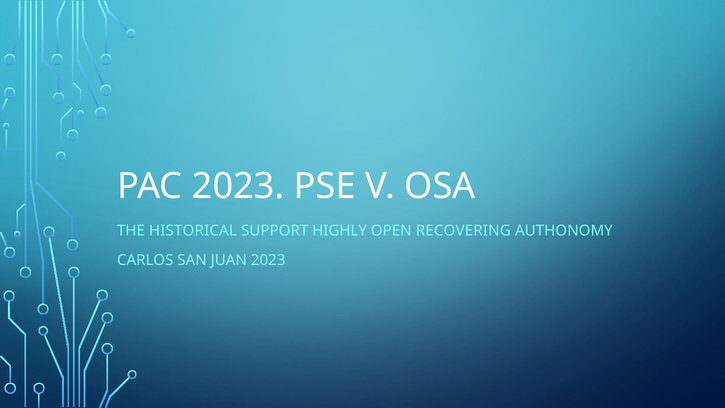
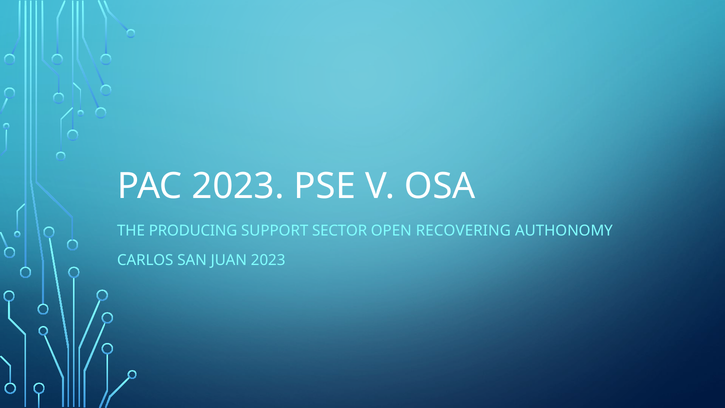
HISTORICAL: HISTORICAL -> PRODUCING
HIGHLY: HIGHLY -> SECTOR
